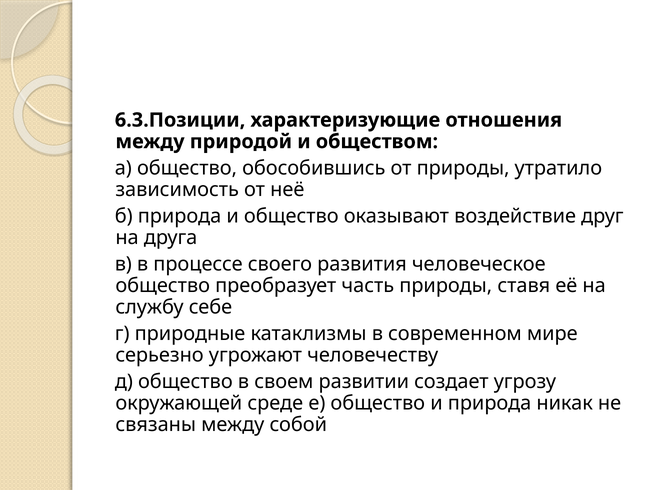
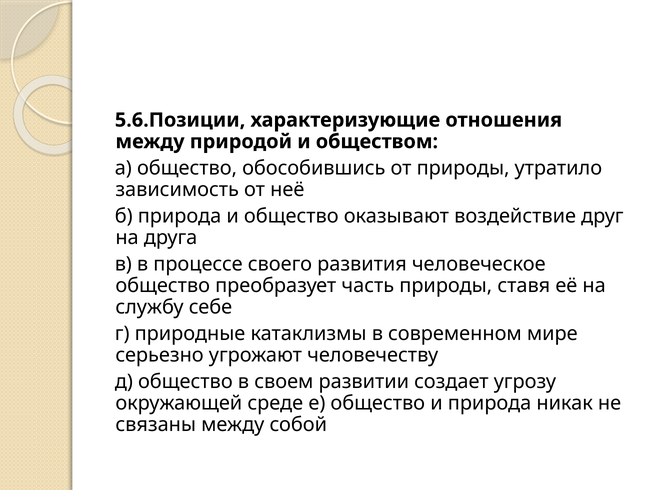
6.3.Позиции: 6.3.Позиции -> 5.6.Позиции
